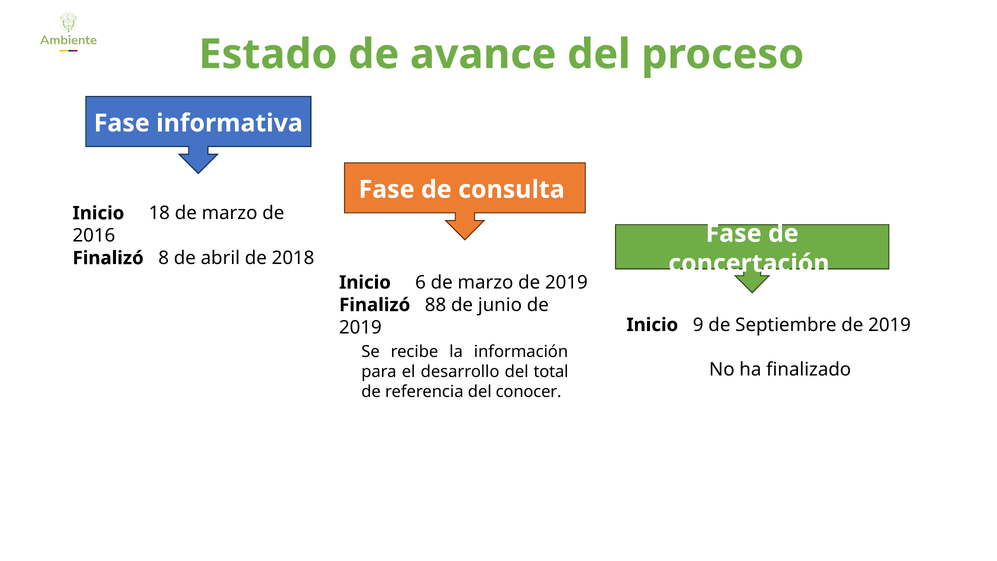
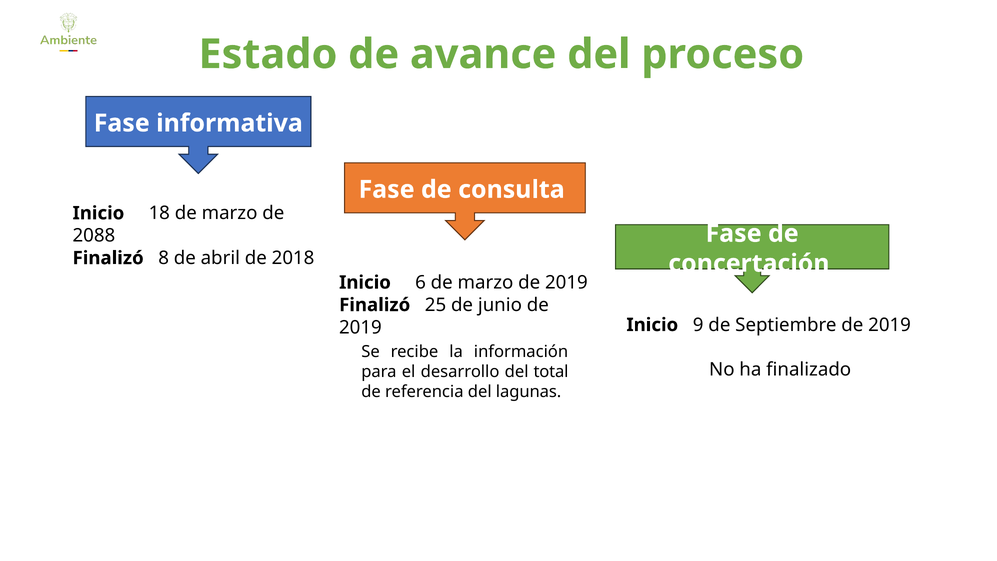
2016: 2016 -> 2088
88: 88 -> 25
conocer: conocer -> lagunas
